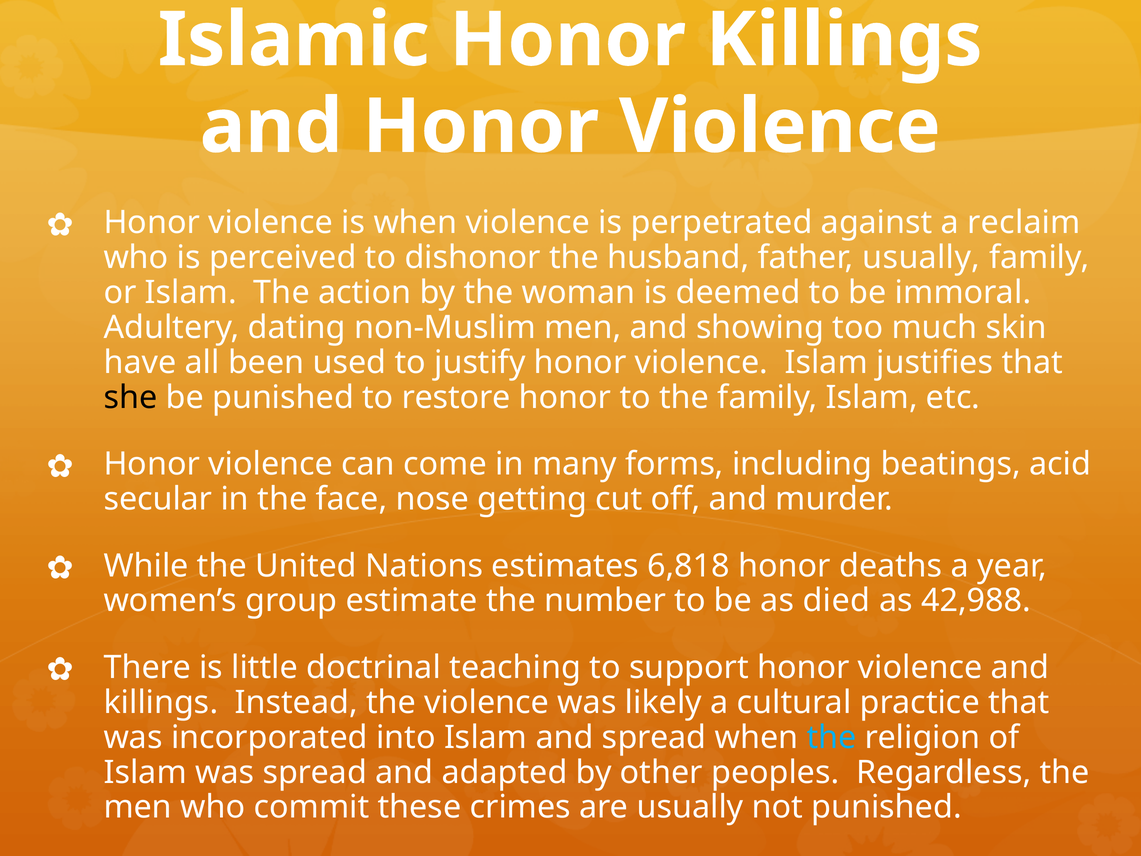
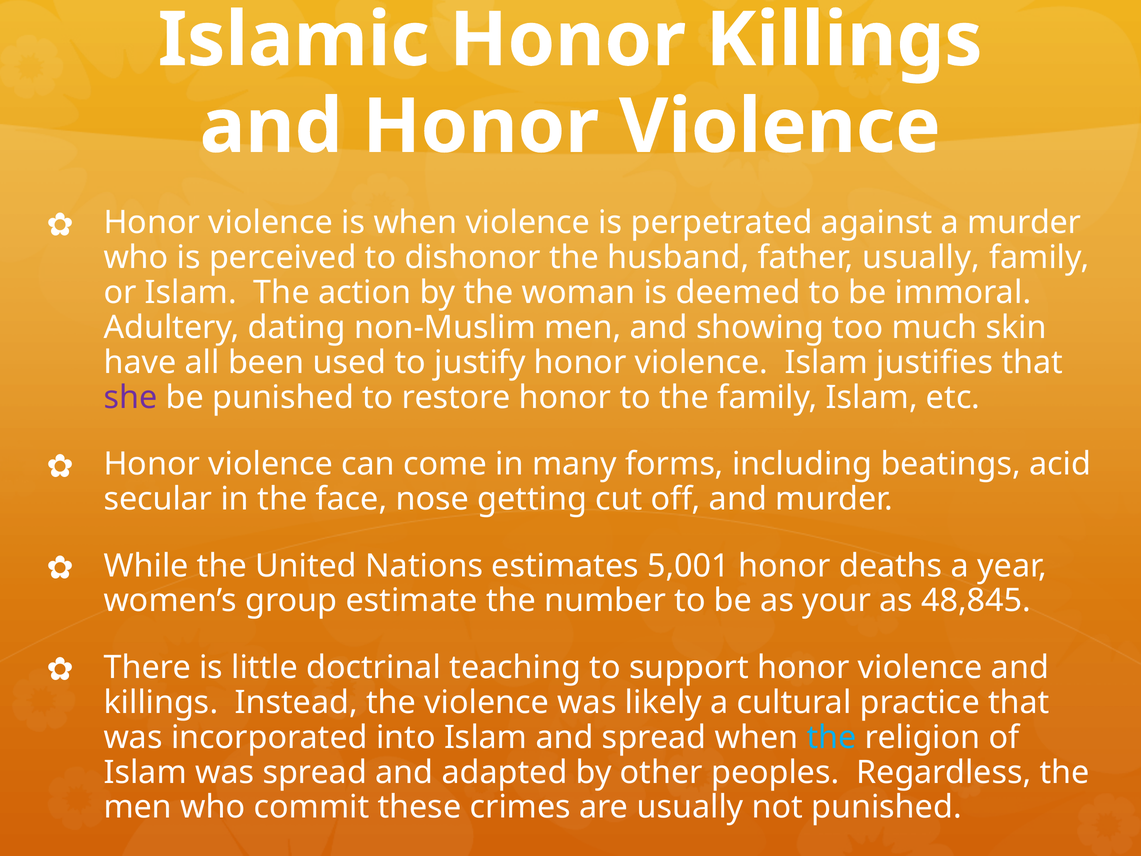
a reclaim: reclaim -> murder
she colour: black -> purple
6,818: 6,818 -> 5,001
died: died -> your
42,988: 42,988 -> 48,845
